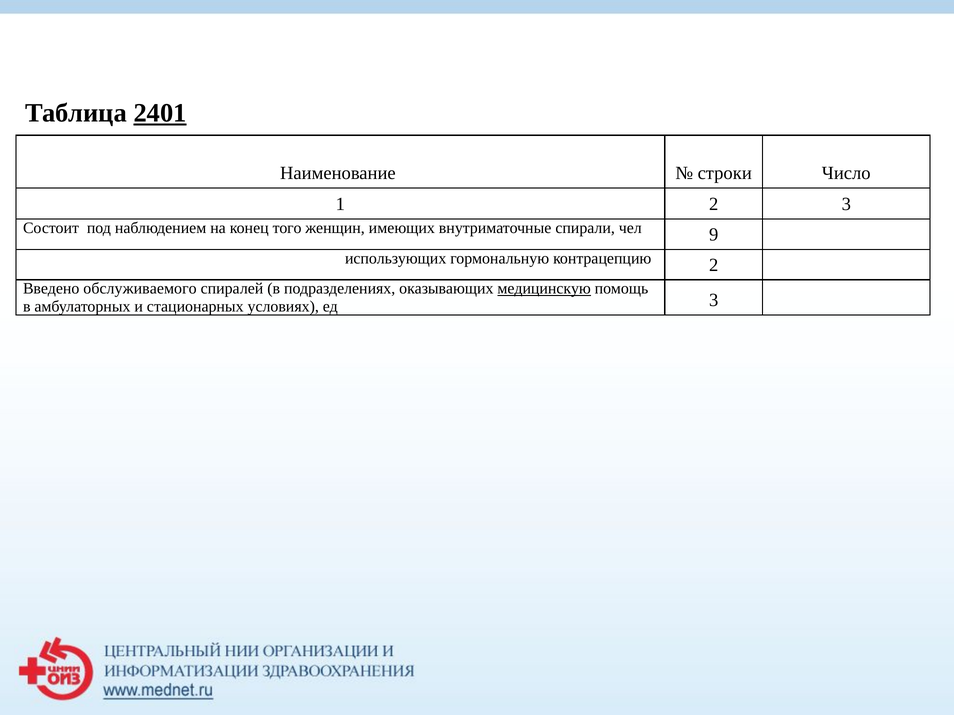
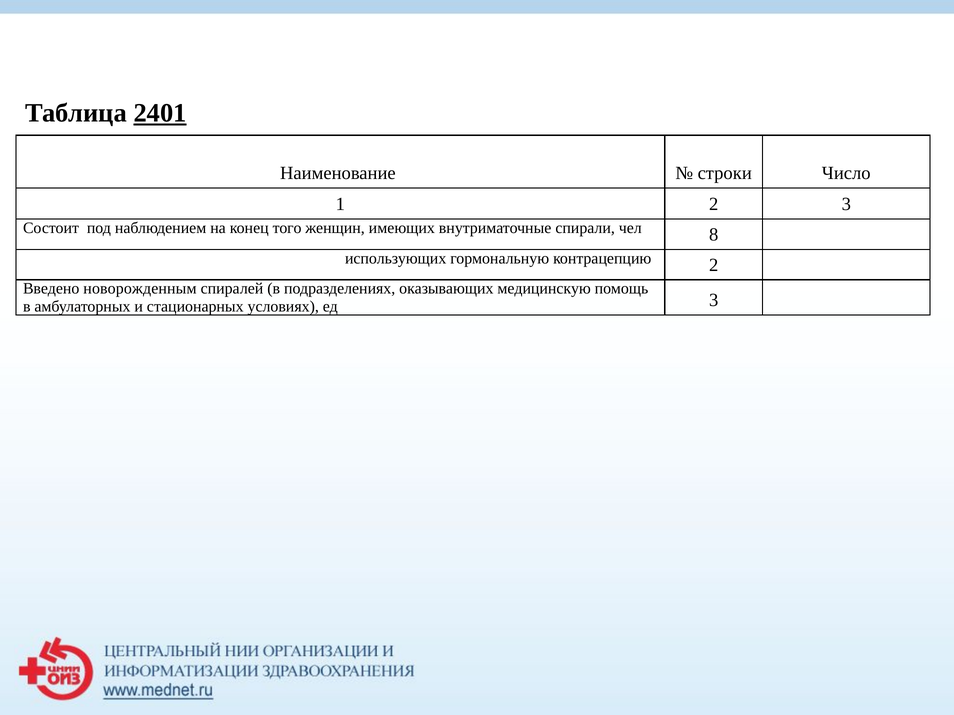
9: 9 -> 8
обслуживаемого: обслуживаемого -> новорожденным
медицинскую underline: present -> none
